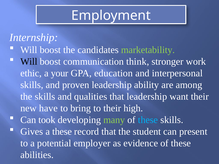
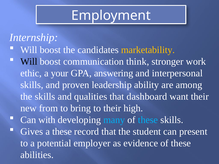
marketability colour: light green -> yellow
education: education -> answering
that leadership: leadership -> dashboard
have: have -> from
took: took -> with
many colour: light green -> light blue
